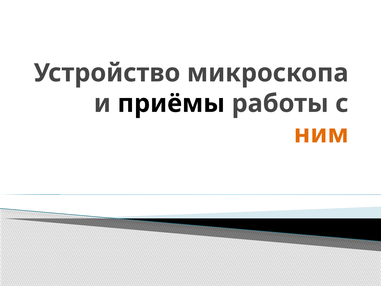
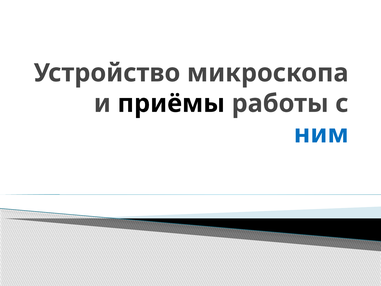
ним colour: orange -> blue
